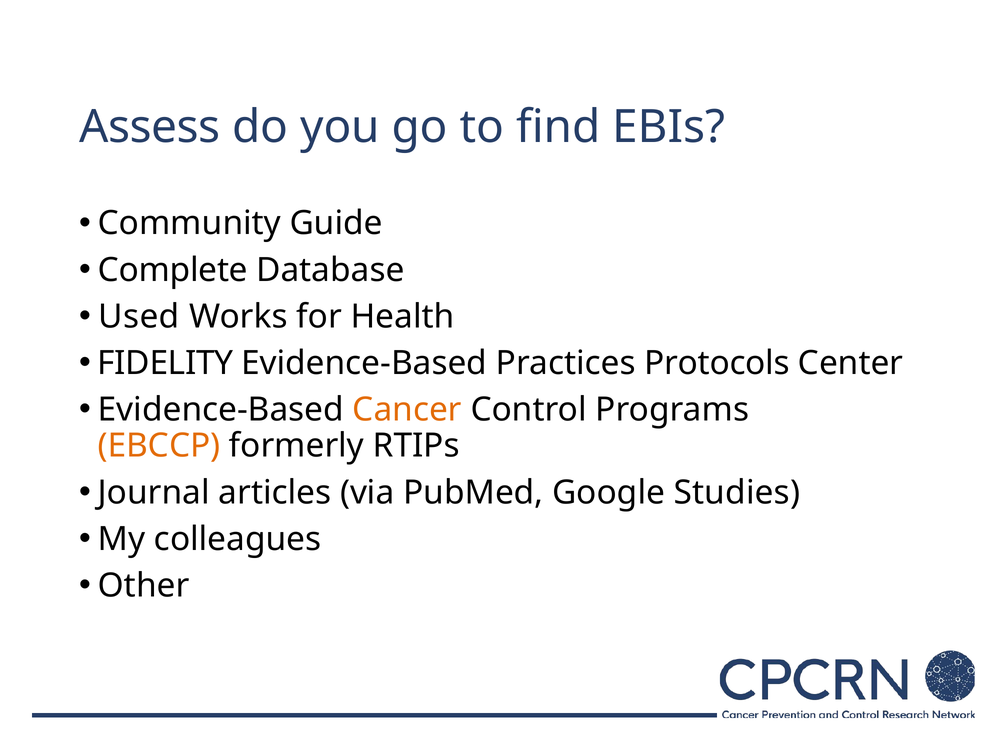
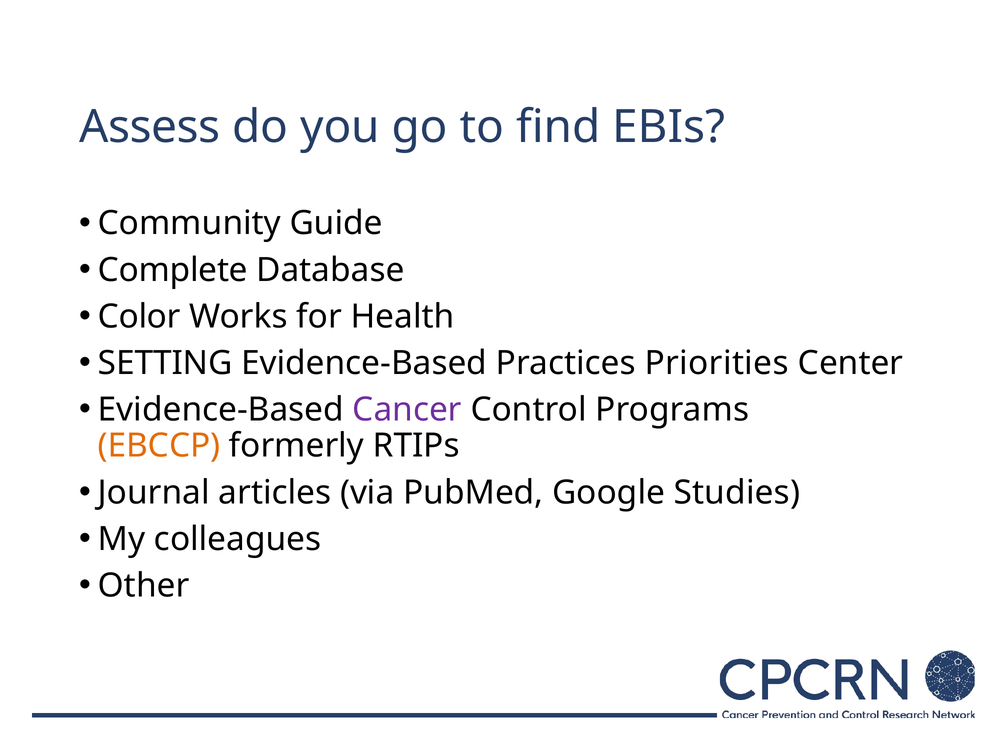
Used: Used -> Color
FIDELITY: FIDELITY -> SETTING
Protocols: Protocols -> Priorities
Cancer colour: orange -> purple
